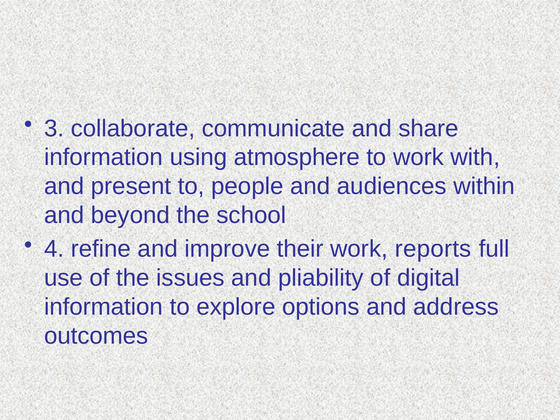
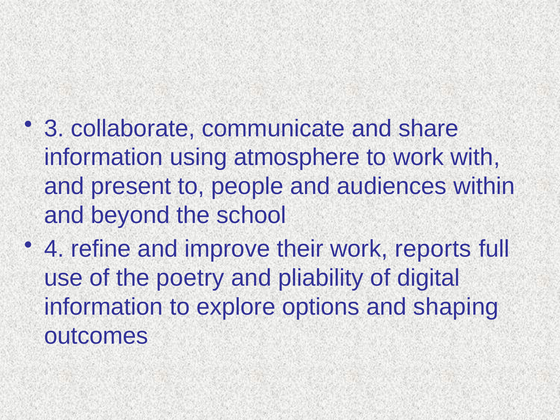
issues: issues -> poetry
address: address -> shaping
